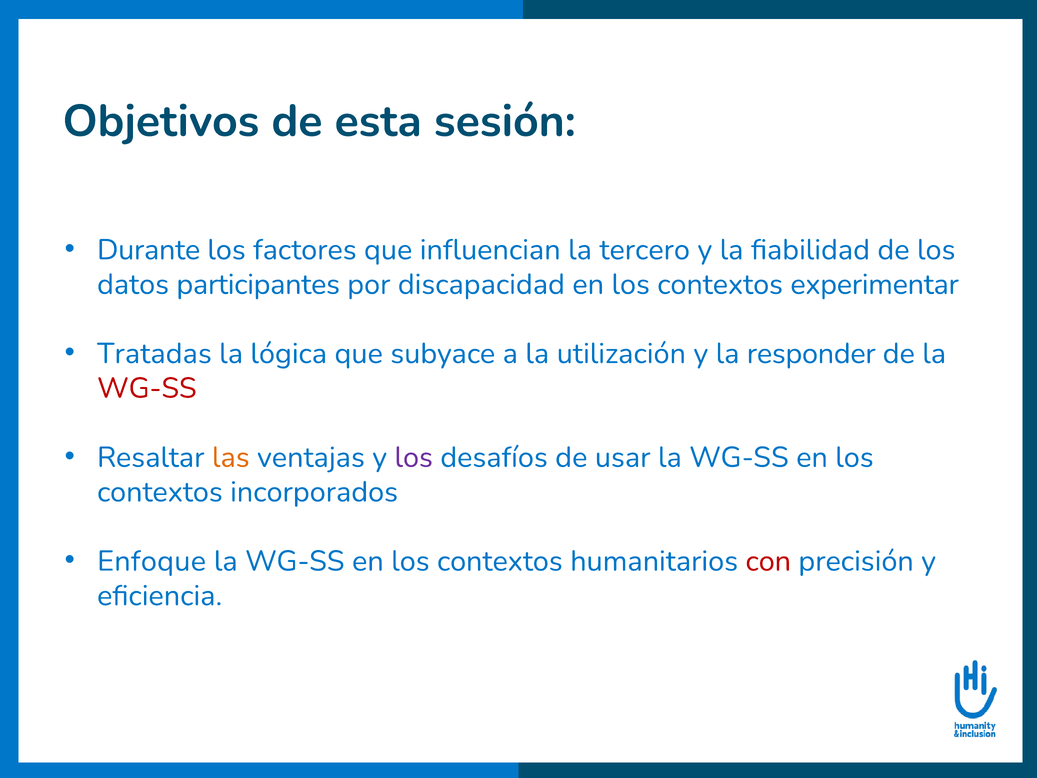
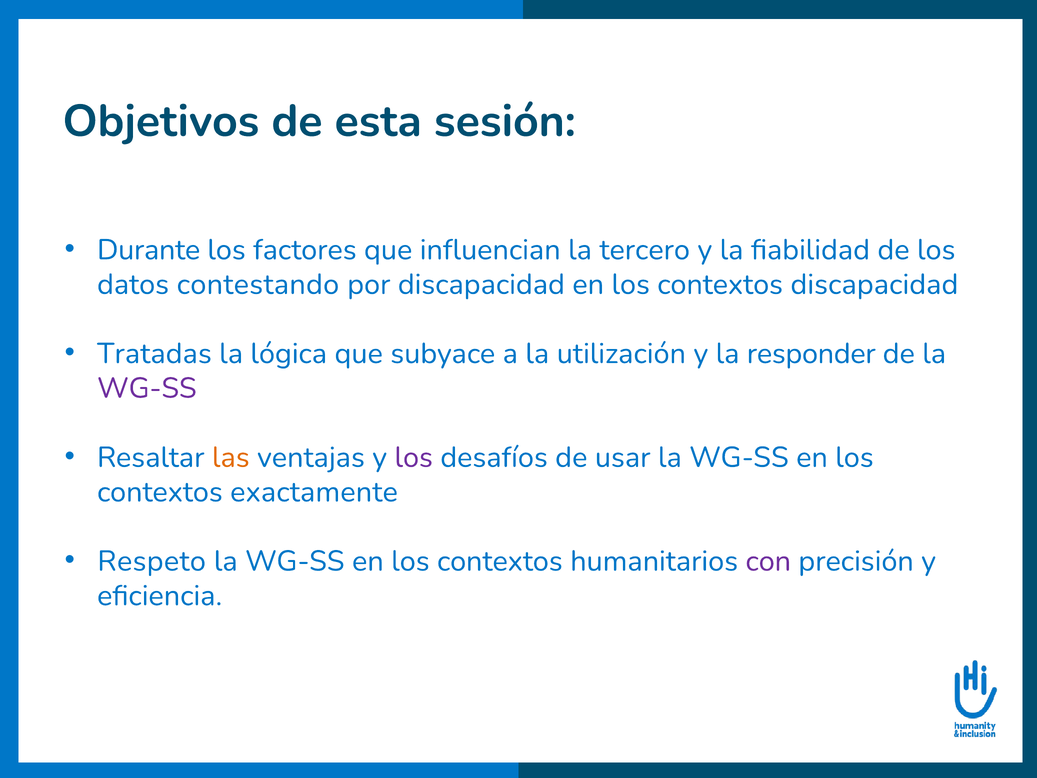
participantes: participantes -> contestando
contextos experimentar: experimentar -> discapacidad
WG-SS at (147, 388) colour: red -> purple
incorporados: incorporados -> exactamente
Enfoque: Enfoque -> Respeto
con colour: red -> purple
